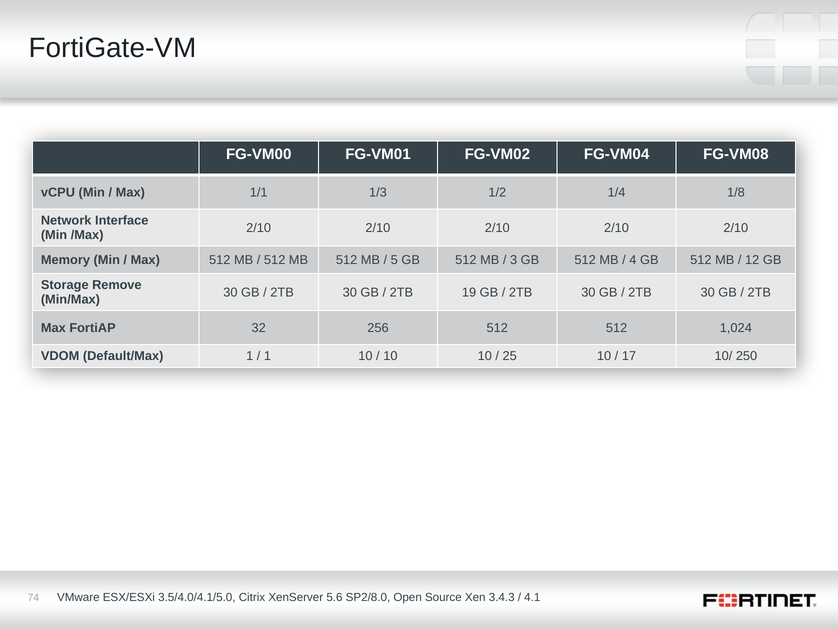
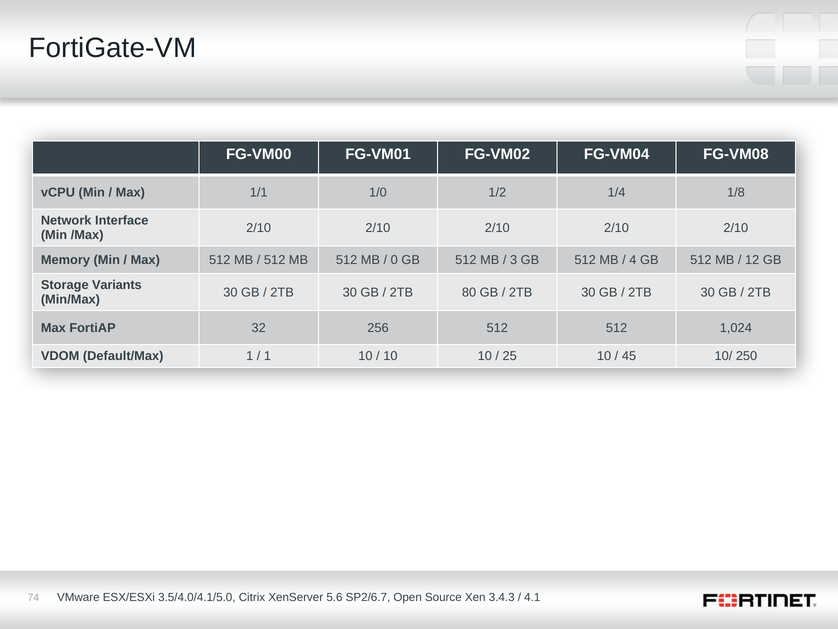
1/3: 1/3 -> 1/0
5: 5 -> 0
Remove: Remove -> Variants
19: 19 -> 80
17: 17 -> 45
SP2/8.0: SP2/8.0 -> SP2/6.7
